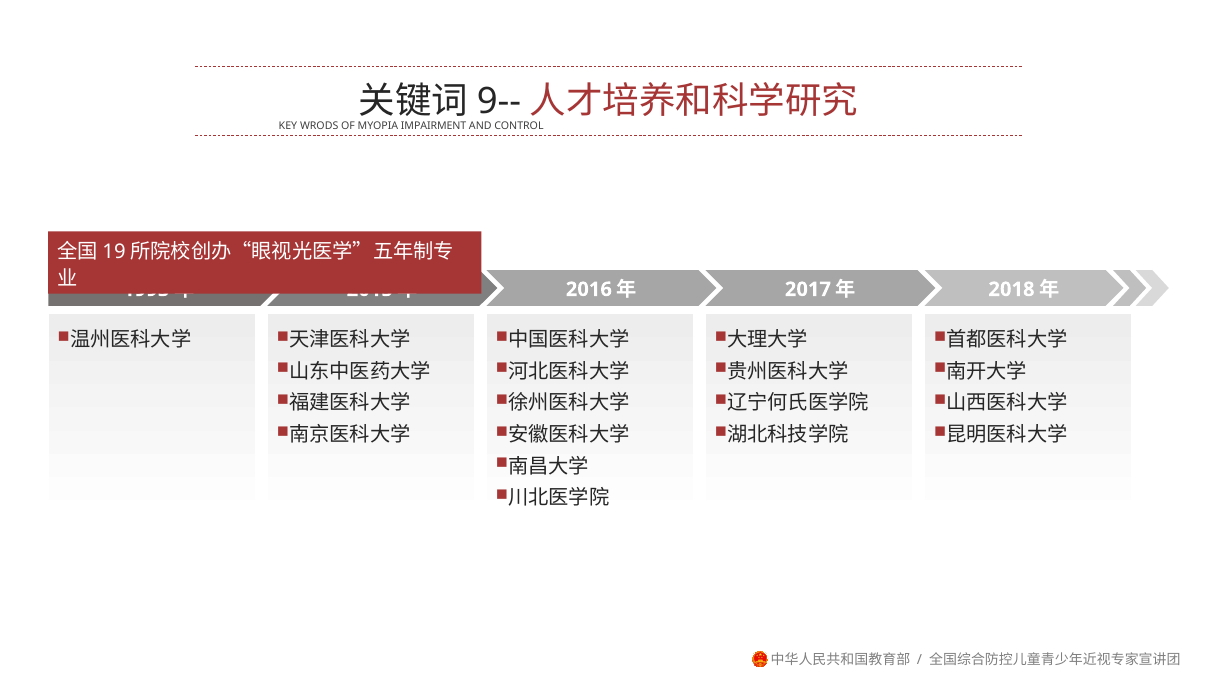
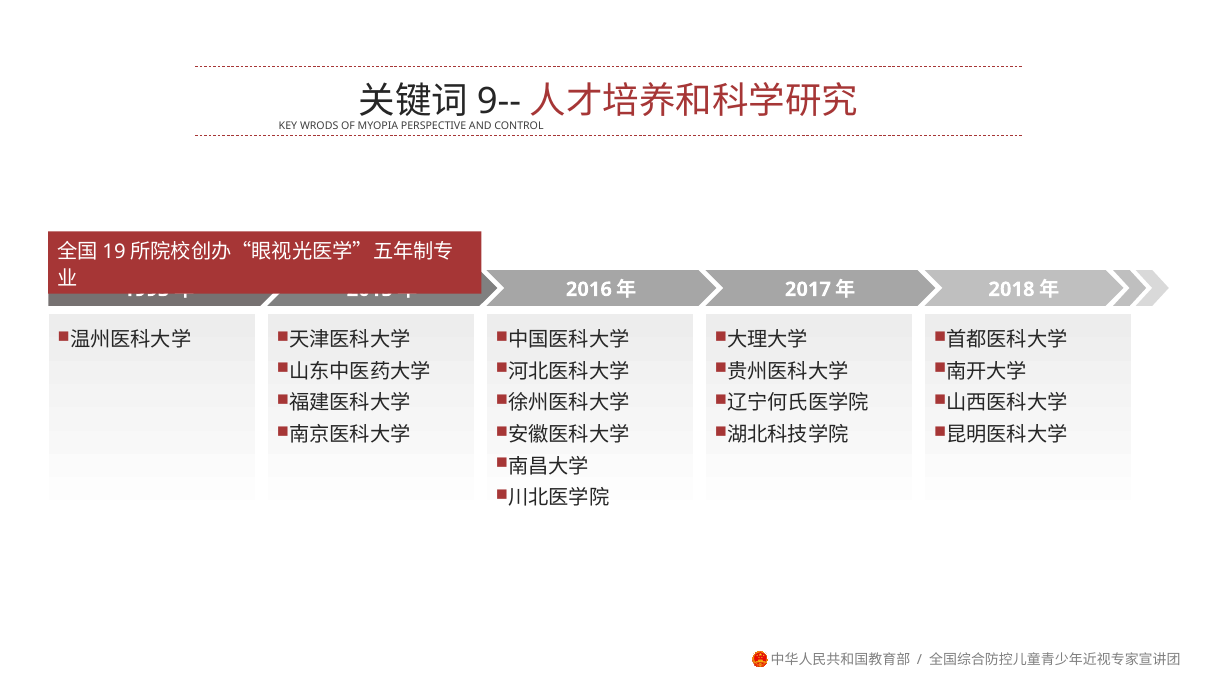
IMPAIRMENT: IMPAIRMENT -> PERSPECTIVE
